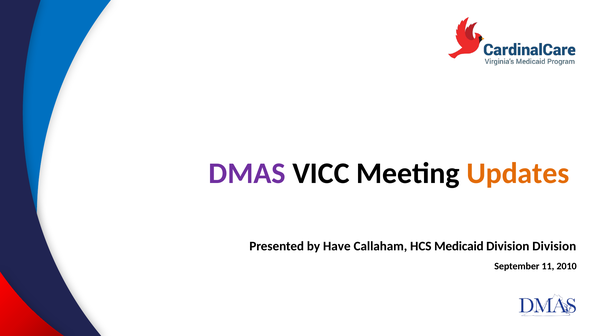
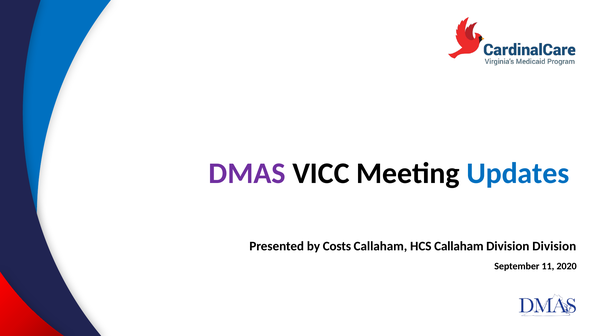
Updates colour: orange -> blue
Have: Have -> Costs
HCS Medicaid: Medicaid -> Callaham
2010: 2010 -> 2020
